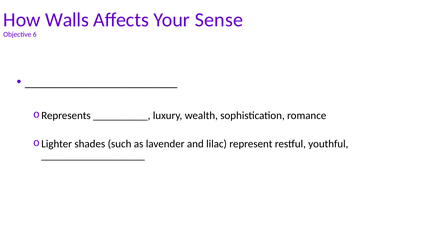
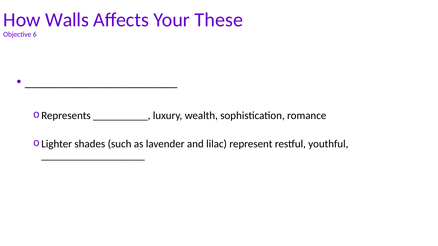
Sense: Sense -> These
